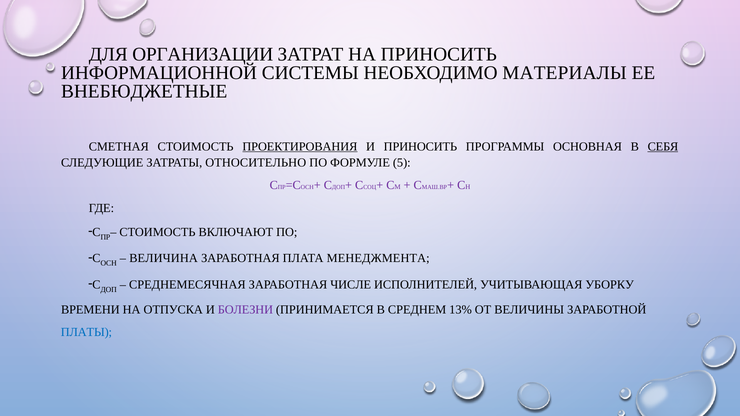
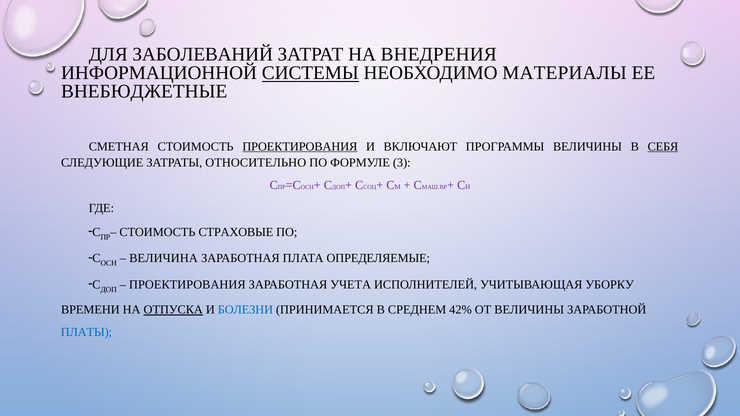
ОРГАНИЗАЦИИ: ОРГАНИЗАЦИИ -> ЗАБОЛЕВАНИЙ
НА ПРИНОСИТЬ: ПРИНОСИТЬ -> ВНЕДРЕНИЯ
СИСТЕМЫ underline: none -> present
И ПРИНОСИТЬ: ПРИНОСИТЬ -> ВКЛЮЧАЮТ
ПРОГРАММЫ ОСНОВНАЯ: ОСНОВНАЯ -> ВЕЛИЧИНЫ
5: 5 -> 3
ВКЛЮЧАЮТ: ВКЛЮЧАЮТ -> СТРАХОВЫЕ
МЕНЕДЖМЕНТА: МЕНЕДЖМЕНТА -> ОПРЕДЕЛЯЕМЫЕ
СРЕДНЕМЕСЯЧНАЯ at (187, 285): СРЕДНЕМЕСЯЧНАЯ -> ПРОЕКТИРОВАНИЯ
ЧИСЛЕ: ЧИСЛЕ -> УЧЕТА
ОТПУСКА underline: none -> present
БОЛЕЗНИ colour: purple -> blue
13%: 13% -> 42%
